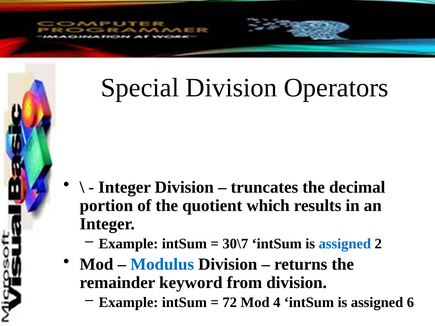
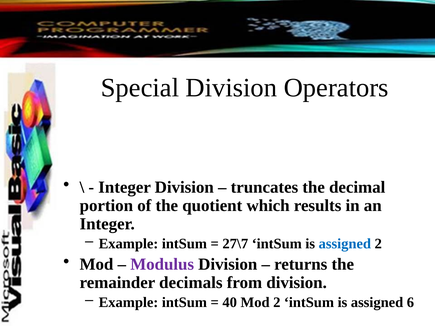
30\7: 30\7 -> 27\7
Modulus colour: blue -> purple
keyword: keyword -> decimals
72: 72 -> 40
Mod 4: 4 -> 2
